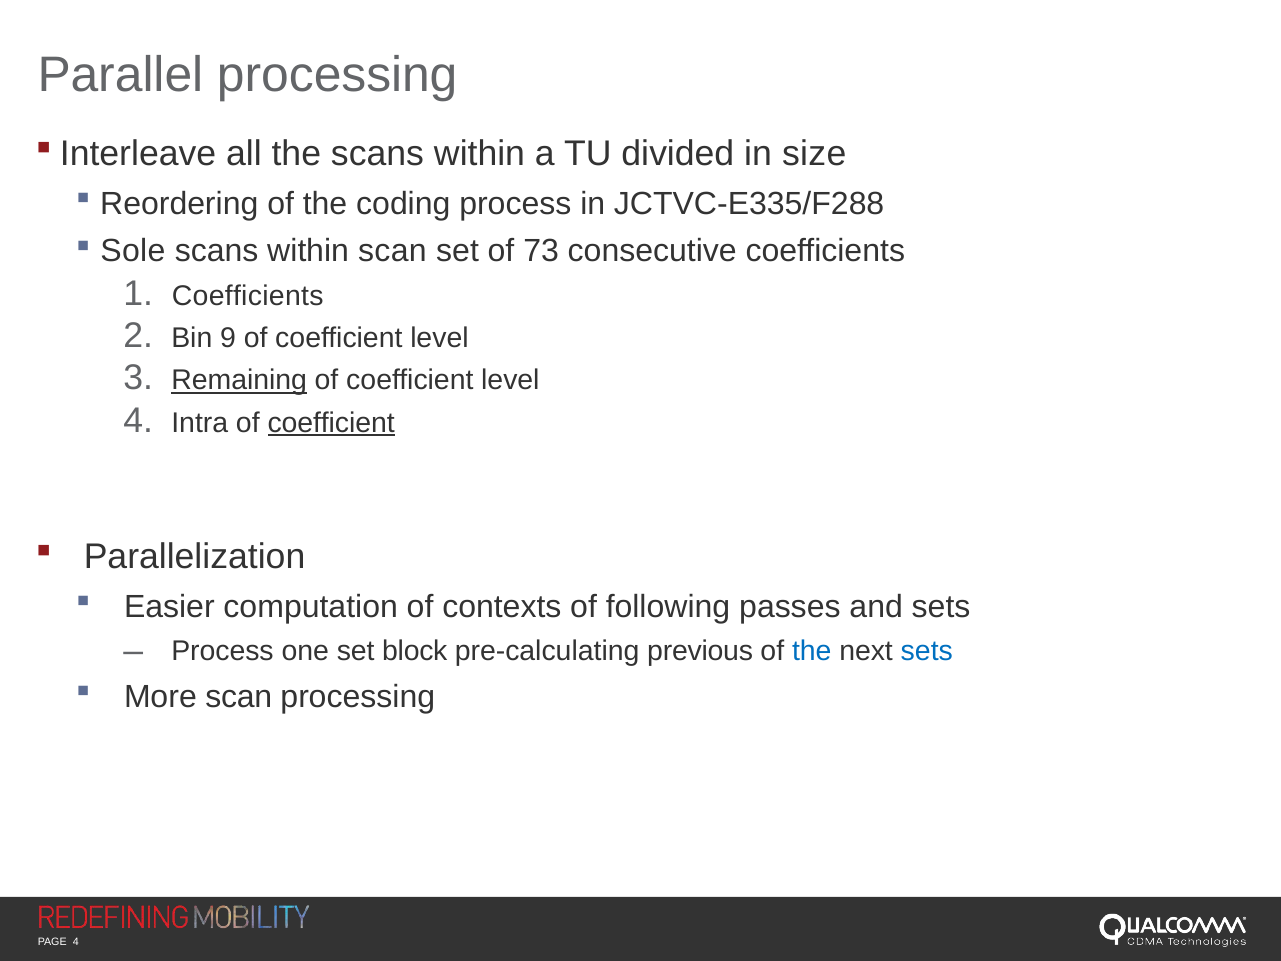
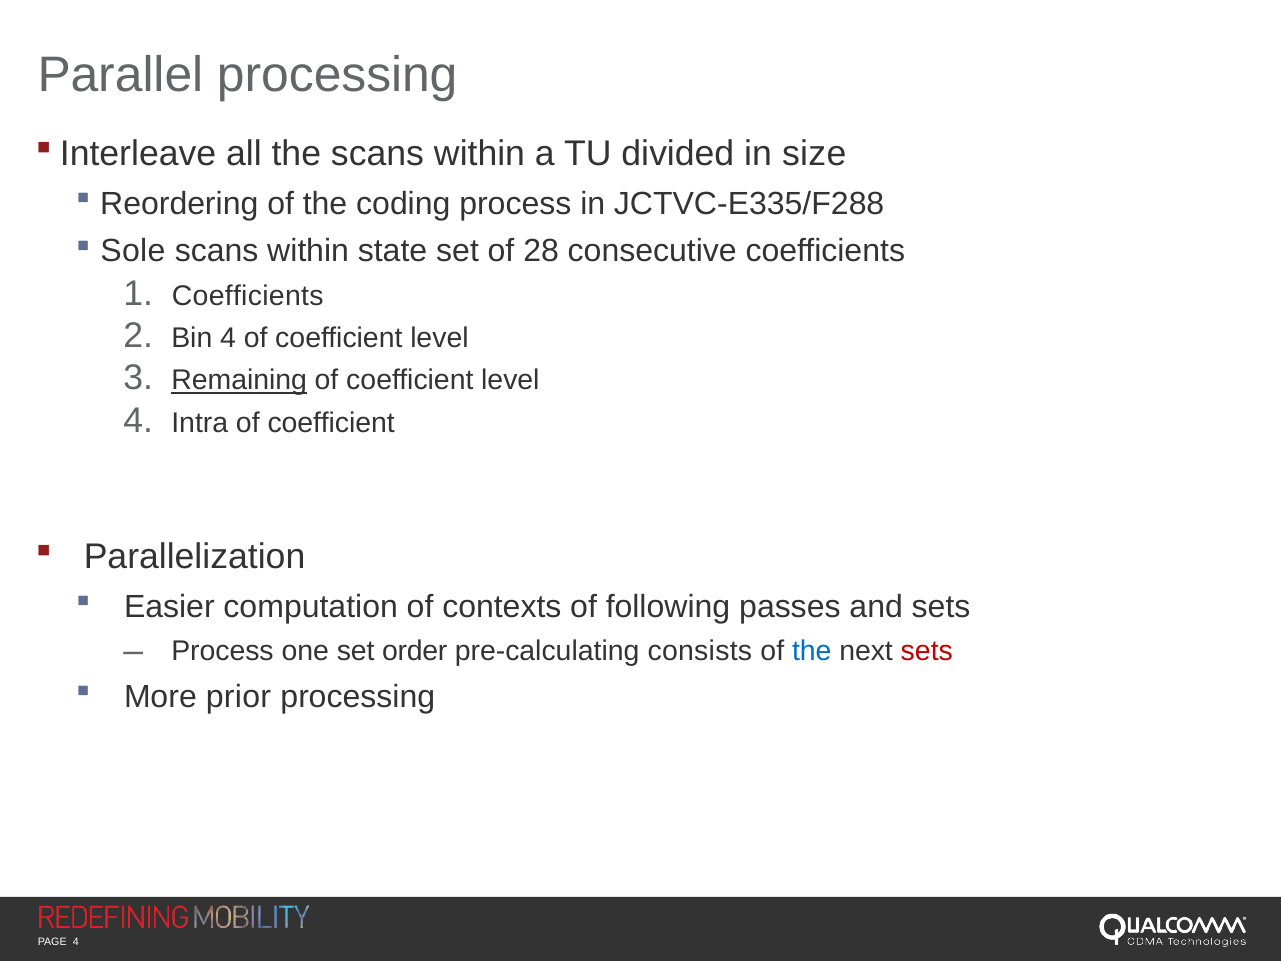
within scan: scan -> state
73: 73 -> 28
Bin 9: 9 -> 4
coefficient at (331, 423) underline: present -> none
block: block -> order
previous: previous -> consists
sets at (927, 651) colour: blue -> red
More scan: scan -> prior
